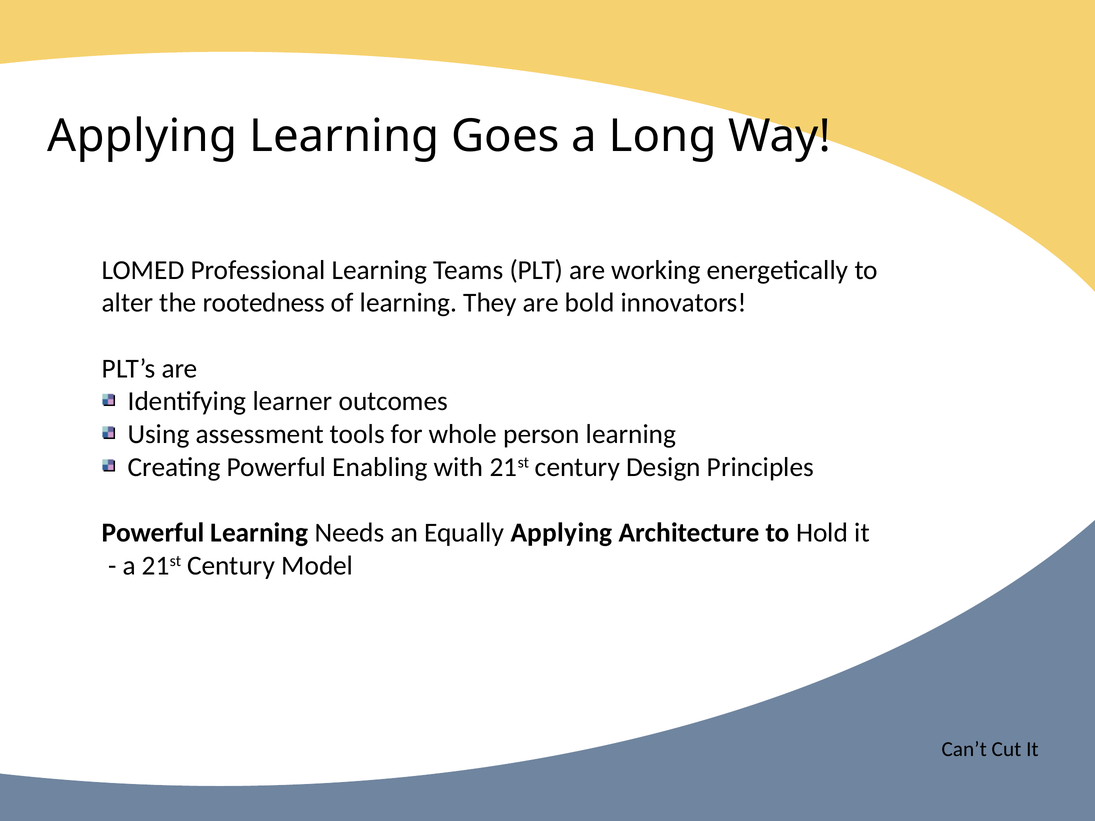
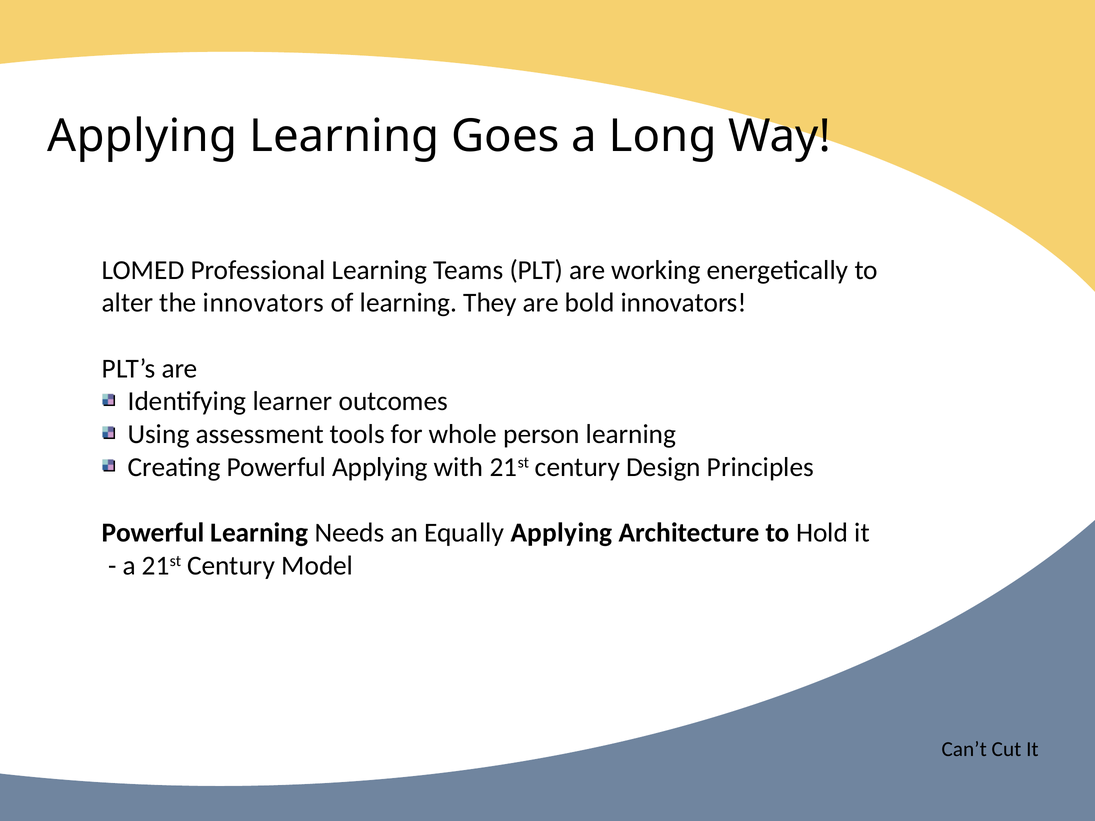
the rootedness: rootedness -> innovators
Powerful Enabling: Enabling -> Applying
